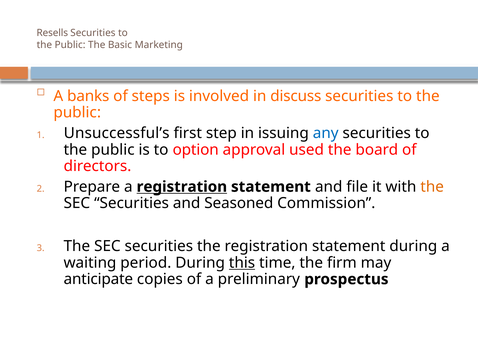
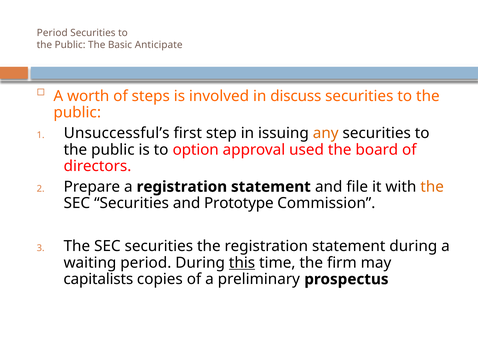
Resells at (52, 33): Resells -> Period
Marketing: Marketing -> Anticipate
banks: banks -> worth
any colour: blue -> orange
registration at (182, 187) underline: present -> none
Seasoned: Seasoned -> Prototype
anticipate: anticipate -> capitalists
